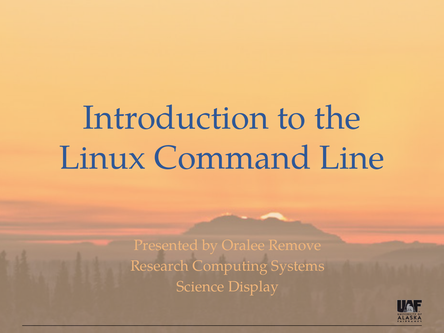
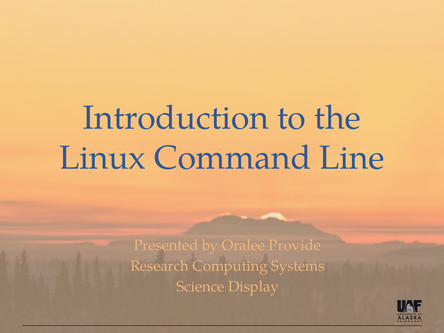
Remove: Remove -> Provide
